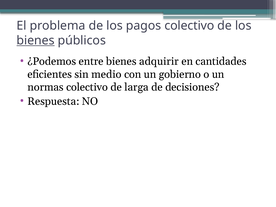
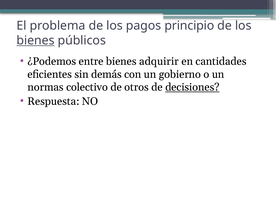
pagos colectivo: colectivo -> principio
medio: medio -> demás
larga: larga -> otros
decisiones underline: none -> present
